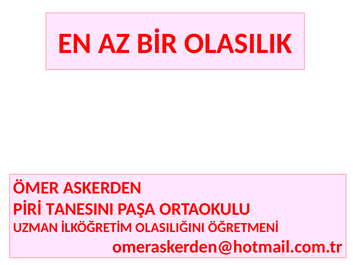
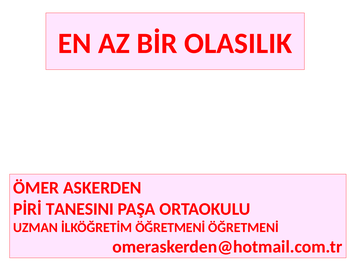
İLKÖĞRETİM OLASILIĞINI: OLASILIĞINI -> ÖĞRETMENİ
